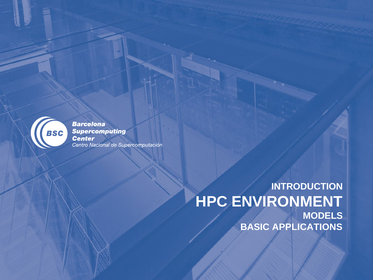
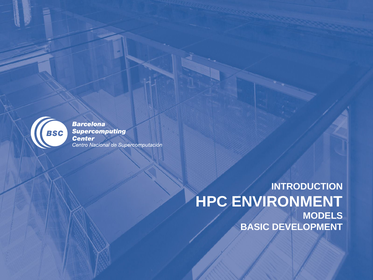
APPLICATIONS: APPLICATIONS -> DEVELOPMENT
